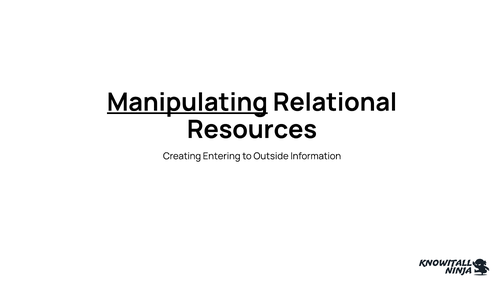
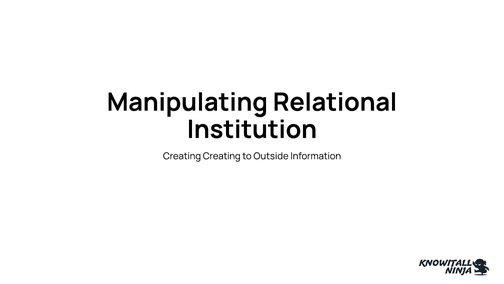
Manipulating underline: present -> none
Resources: Resources -> Institution
Creating Entering: Entering -> Creating
